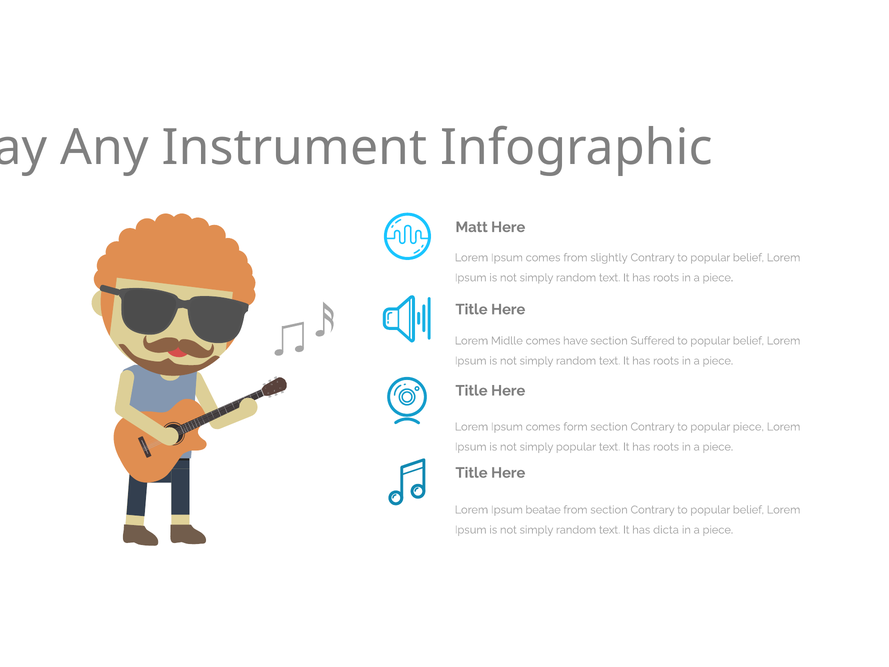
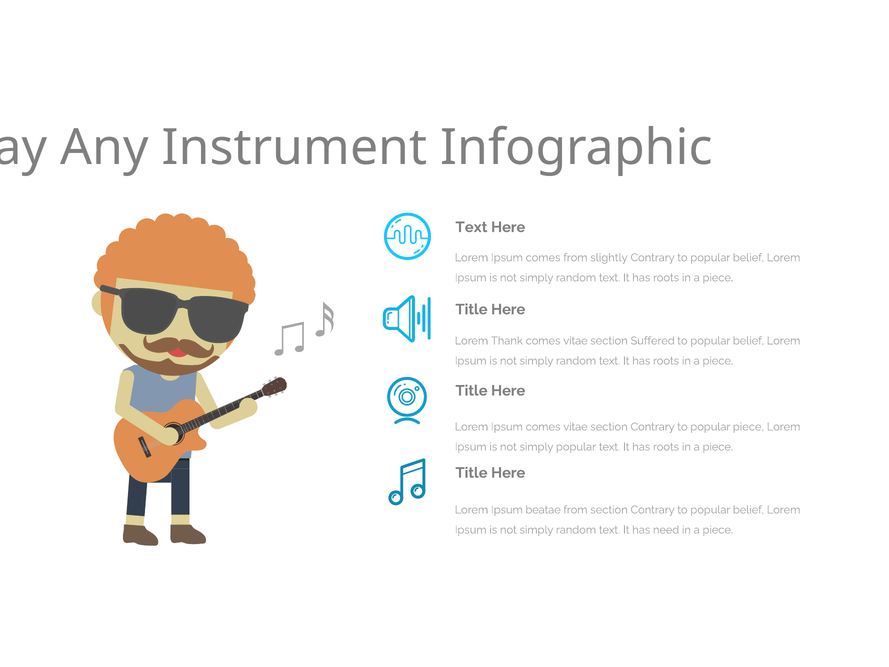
Matt at (472, 227): Matt -> Text
Midlle: Midlle -> Thank
have at (575, 341): have -> vitae
Ipsum comes form: form -> vitae
dicta: dicta -> need
